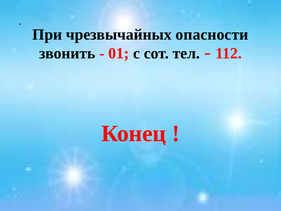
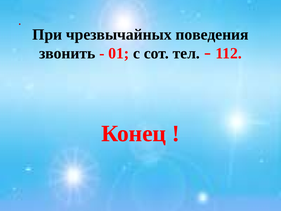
опасности: опасности -> поведения
